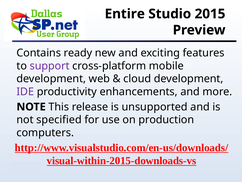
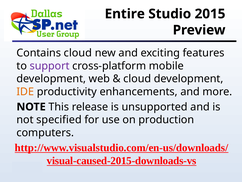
Contains ready: ready -> cloud
IDE colour: purple -> orange
visual-within-2015-downloads-vs: visual-within-2015-downloads-vs -> visual-caused-2015-downloads-vs
